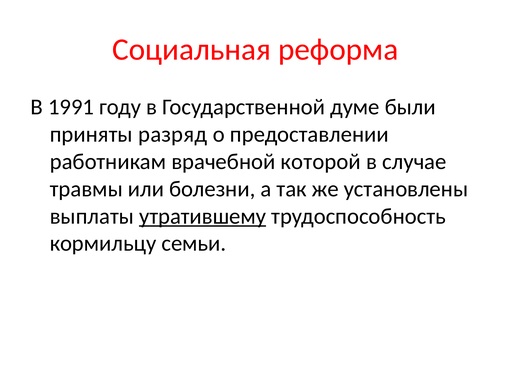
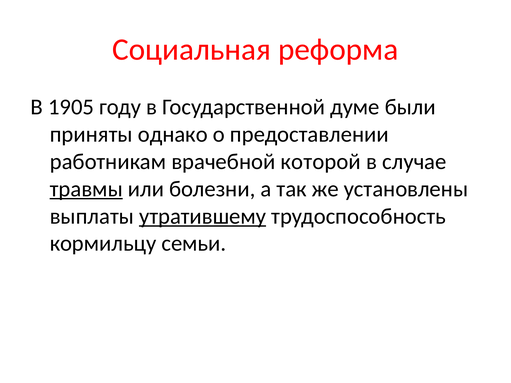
1991: 1991 -> 1905
разряд: разряд -> однако
травмы underline: none -> present
